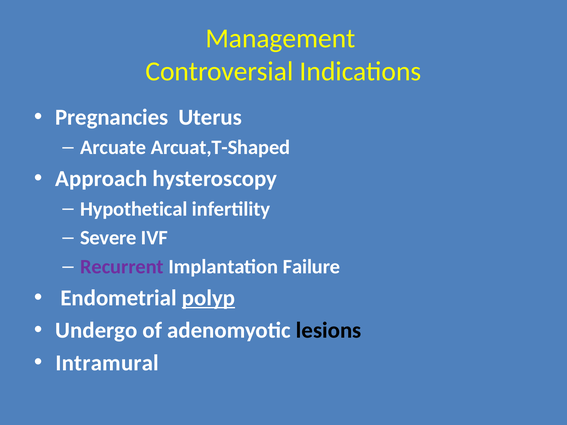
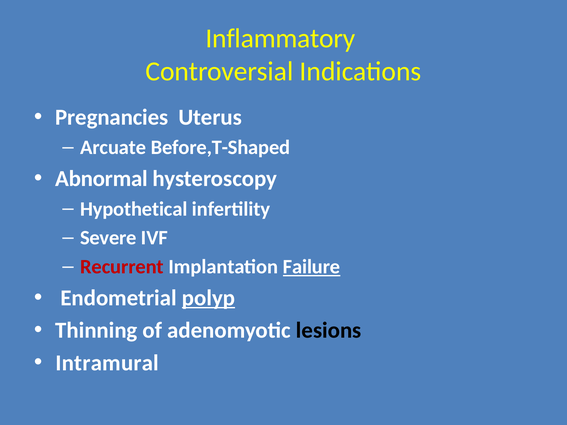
Management: Management -> Inflammatory
Arcuat,T-Shaped: Arcuat,T-Shaped -> Before,T-Shaped
Approach: Approach -> Abnormal
Recurrent colour: purple -> red
Failure underline: none -> present
Undergo: Undergo -> Thinning
